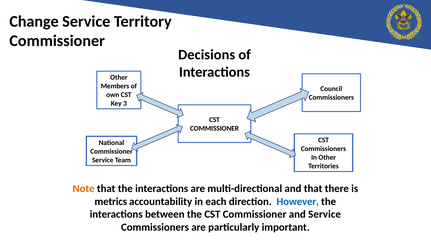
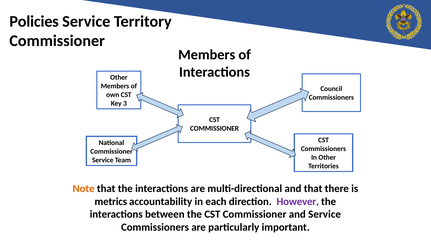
Change: Change -> Policies
Decisions at (207, 55): Decisions -> Members
However colour: blue -> purple
